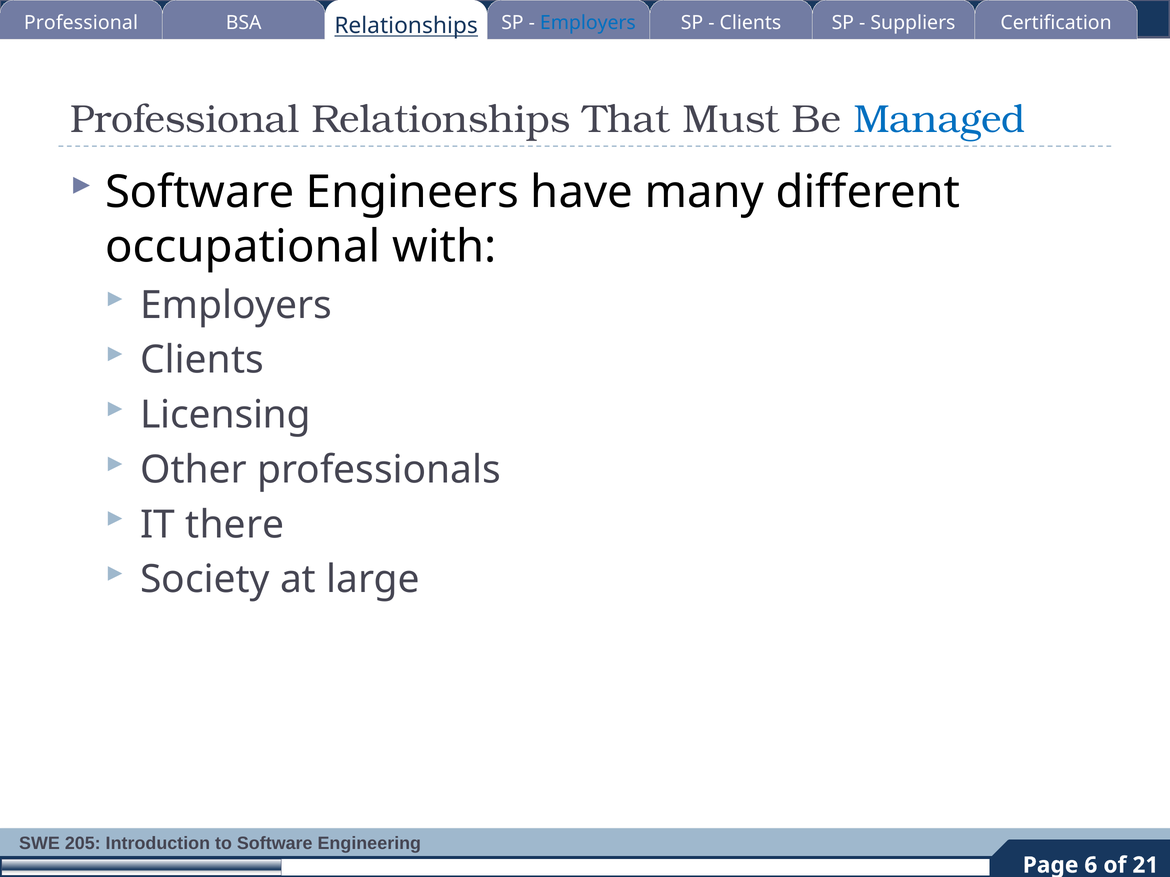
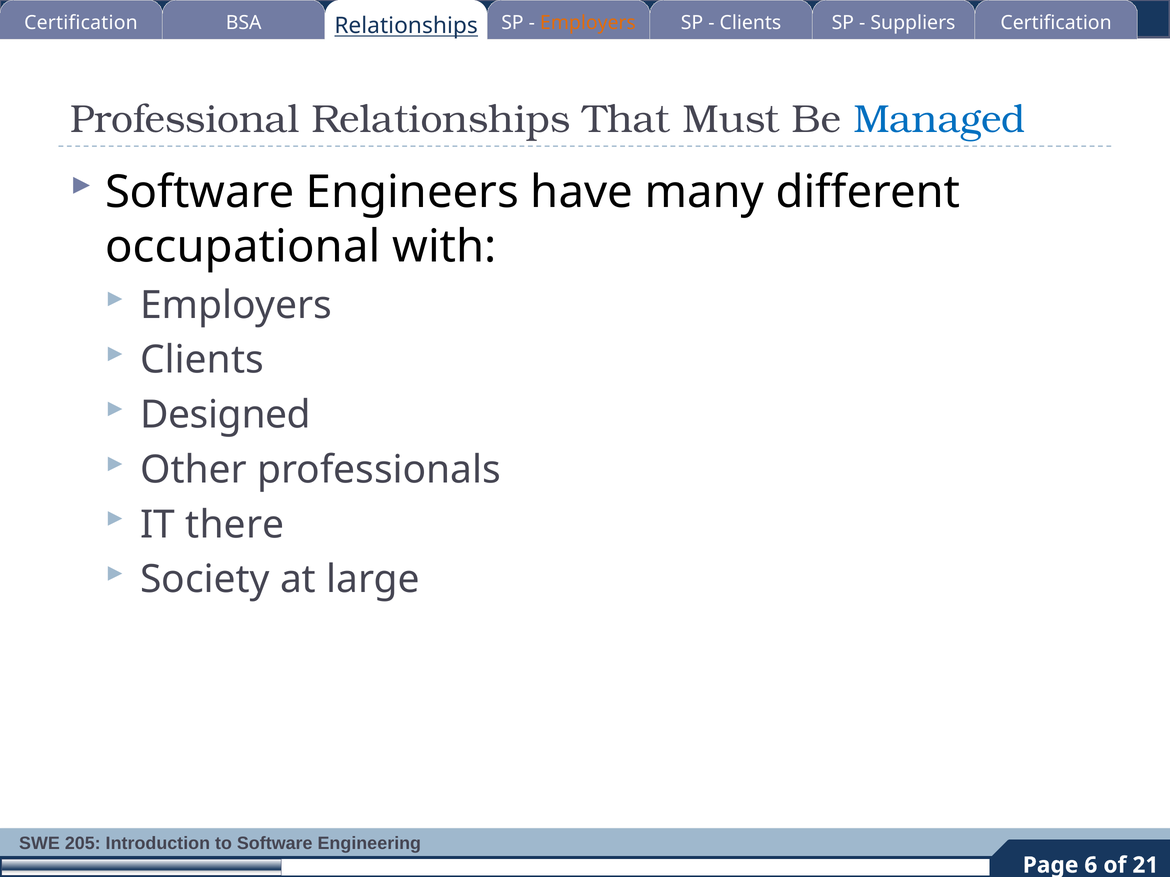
Professional at (81, 23): Professional -> Certification
Employers at (588, 23) colour: blue -> orange
Licensing: Licensing -> Designed
